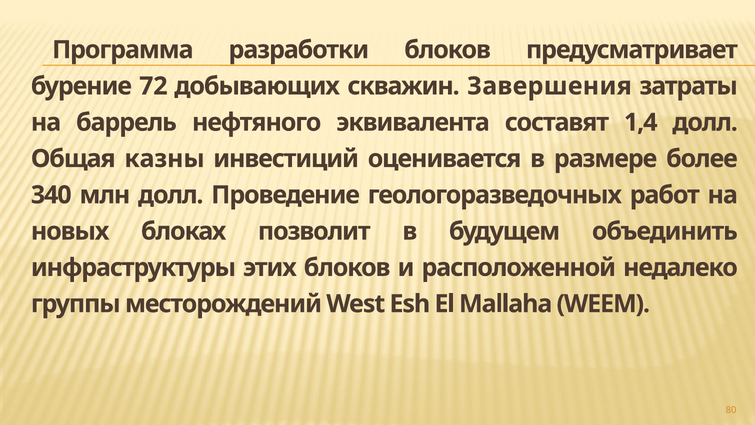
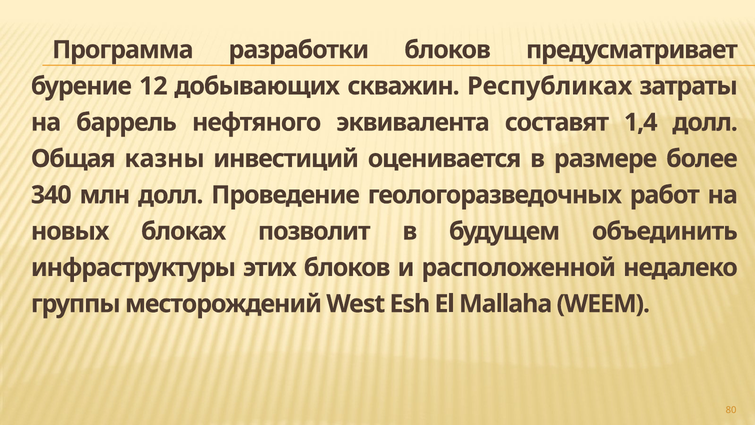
72: 72 -> 12
Завершения: Завершения -> Республиках
